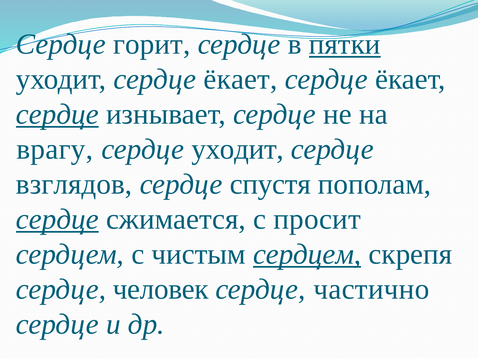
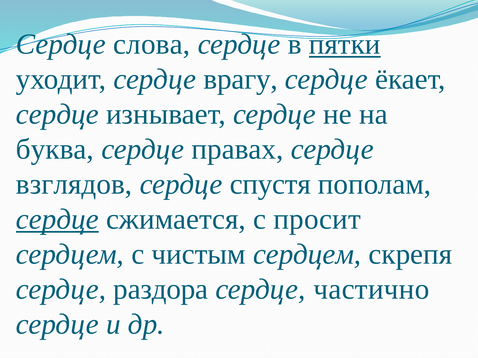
горит: горит -> слова
уходит сердце ёкает: ёкает -> врагу
сердце at (57, 114) underline: present -> none
врагу: врагу -> буква
сердце уходит: уходит -> правах
сердцем at (307, 255) underline: present -> none
человек: человек -> раздора
